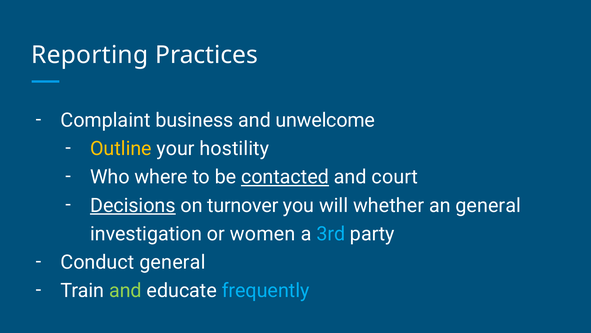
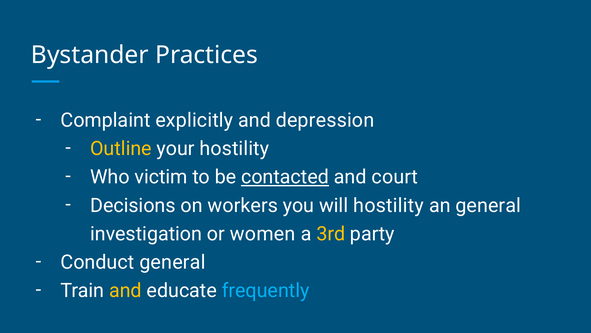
Reporting: Reporting -> Bystander
business: business -> explicitly
unwelcome: unwelcome -> depression
where: where -> victim
Decisions underline: present -> none
turnover: turnover -> workers
will whether: whether -> hostility
3rd colour: light blue -> yellow
and at (125, 290) colour: light green -> yellow
